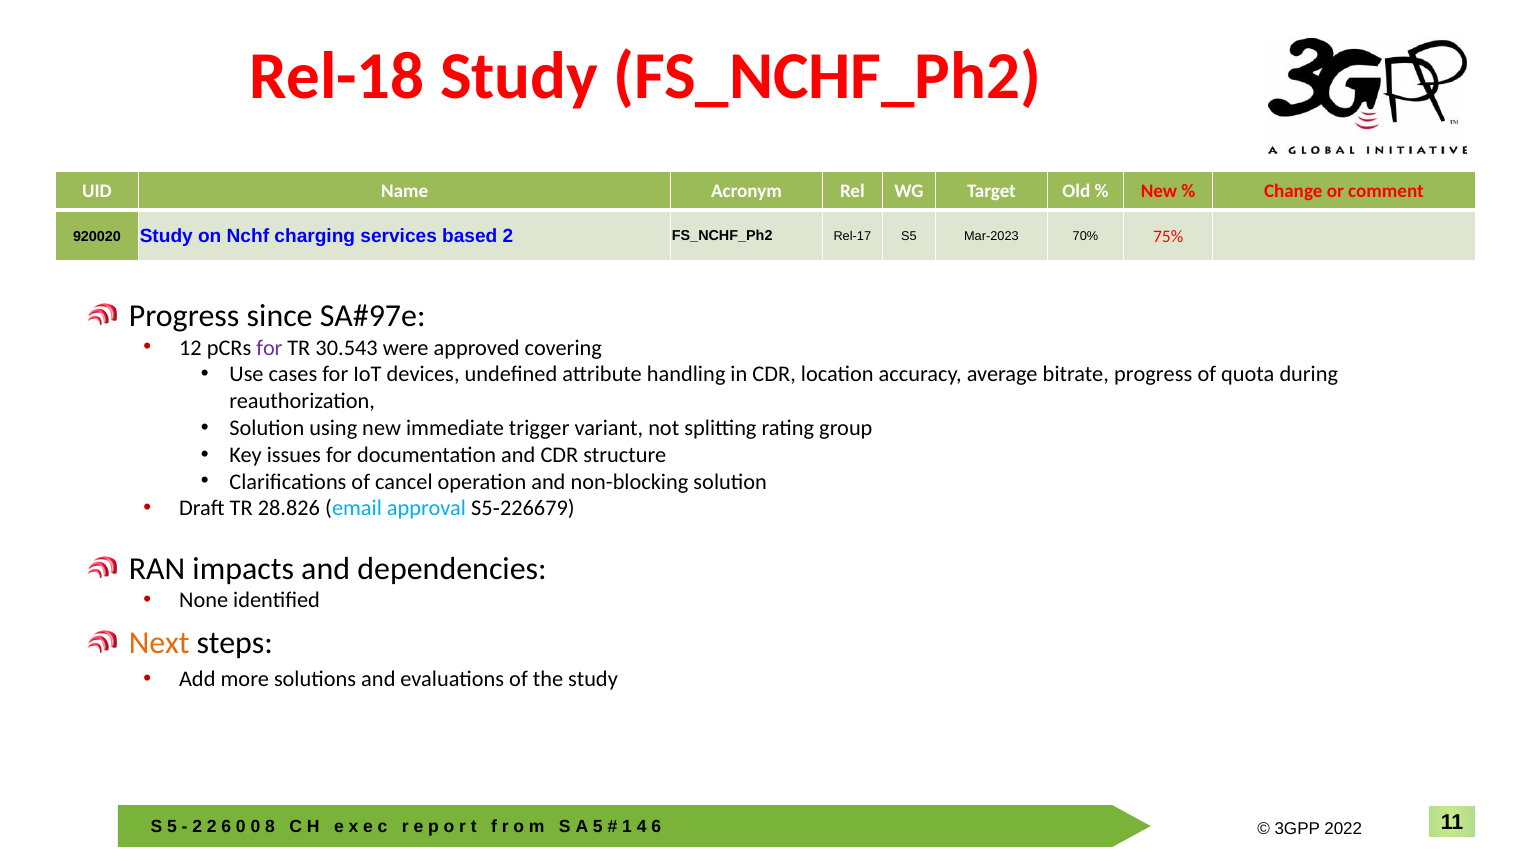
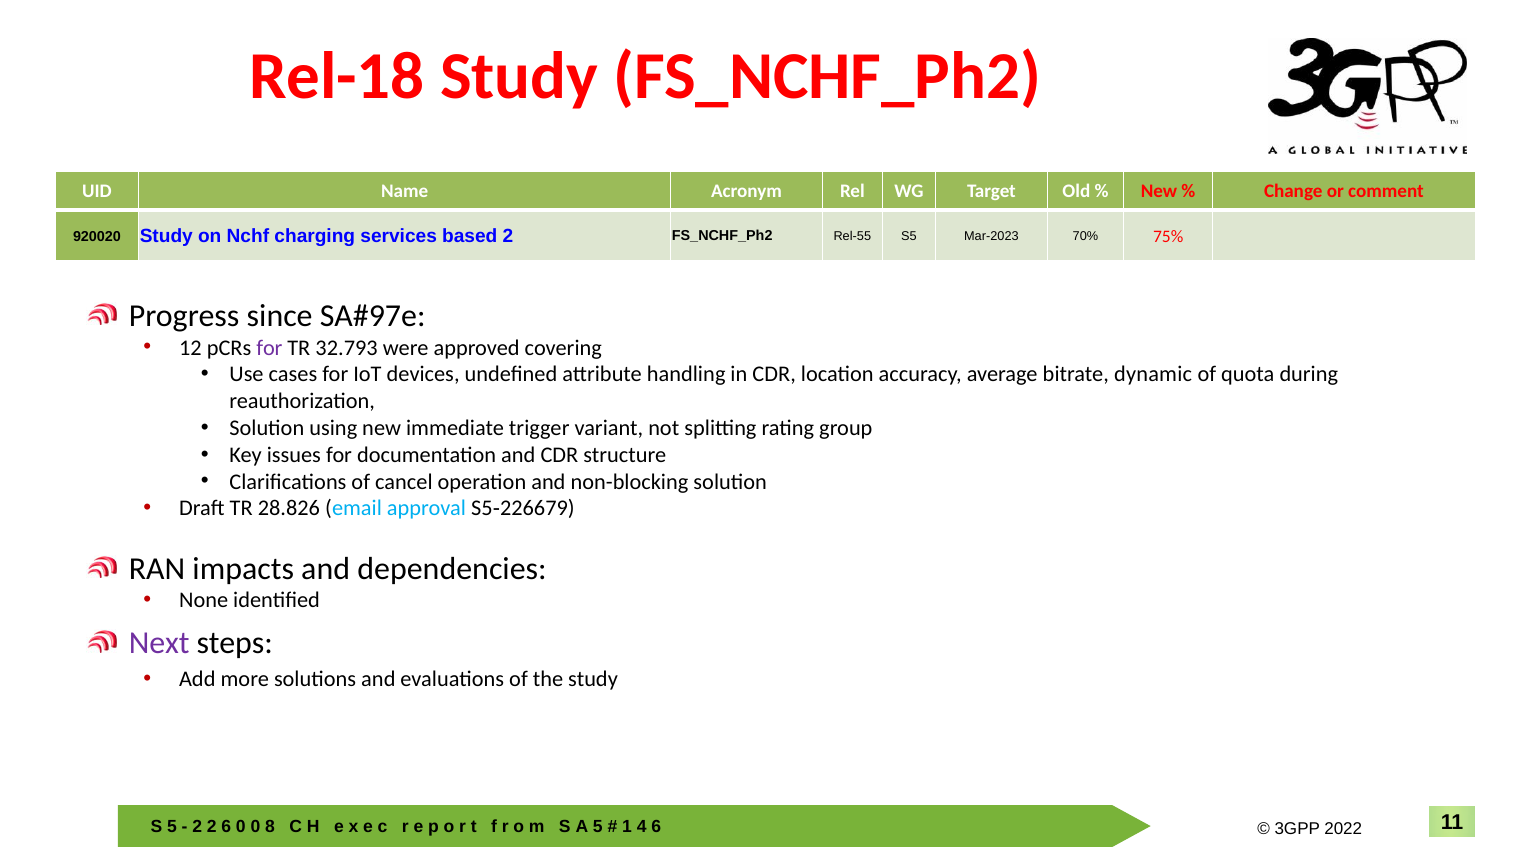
Rel-17: Rel-17 -> Rel-55
30.543: 30.543 -> 32.793
bitrate progress: progress -> dynamic
Next colour: orange -> purple
